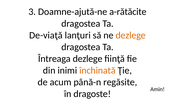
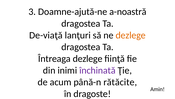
a-rătăcite: a-rătăcite -> a-noastră
închinată colour: orange -> purple
regăsite: regăsite -> rătăcite
